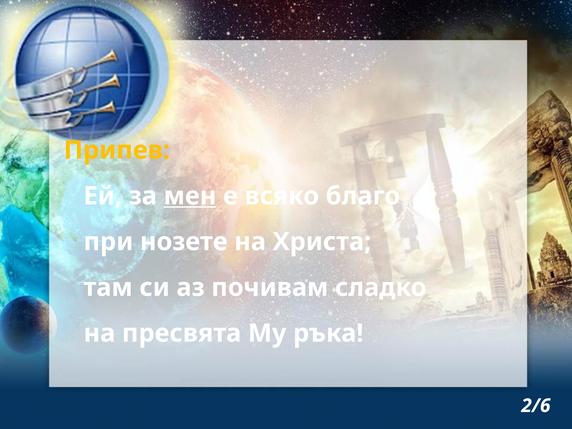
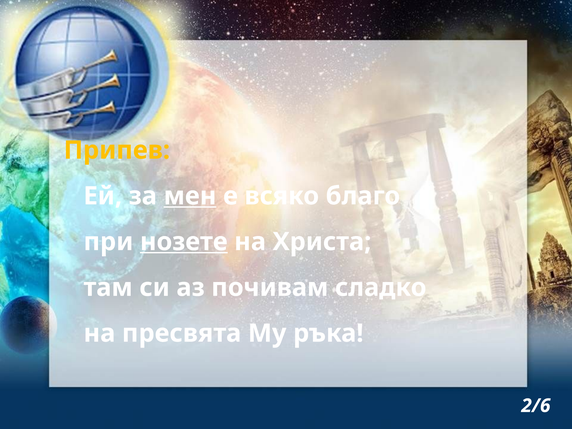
нозете underline: none -> present
